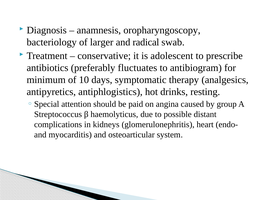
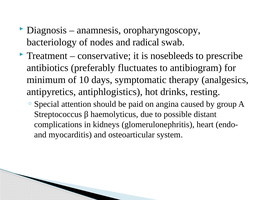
larger: larger -> nodes
adolescent: adolescent -> nosebleeds
